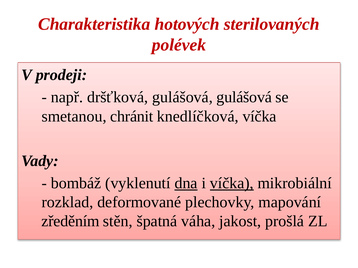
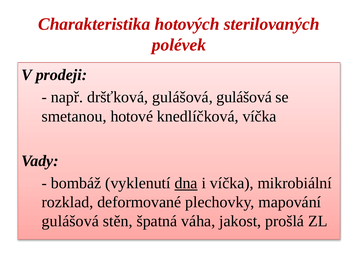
chránit: chránit -> hotové
víčka at (232, 183) underline: present -> none
zředěním at (70, 222): zředěním -> gulášová
